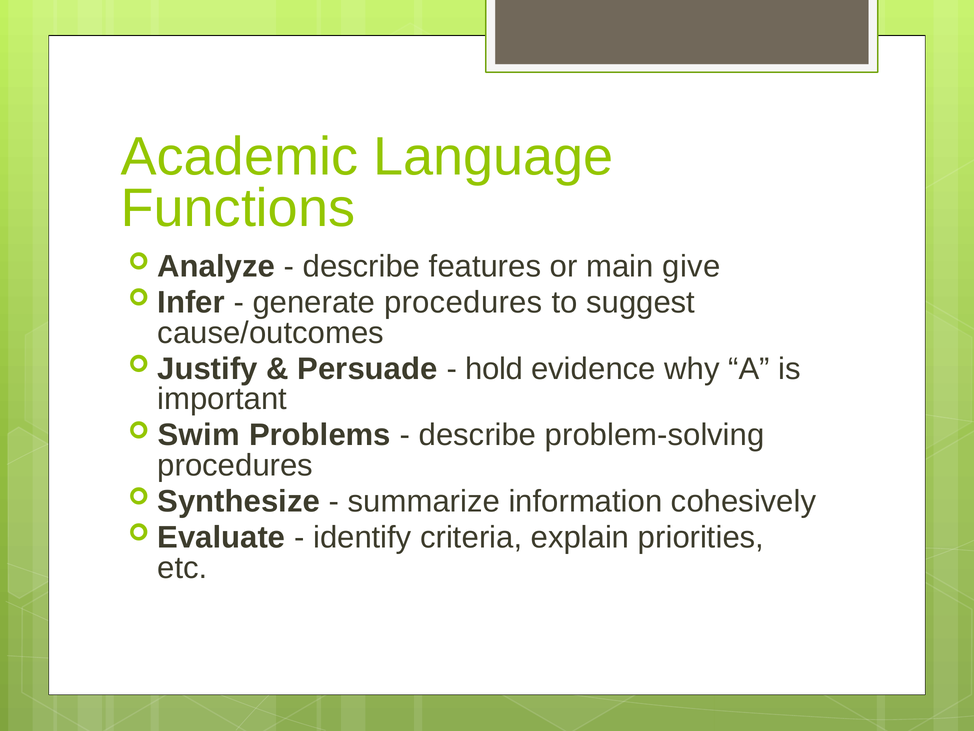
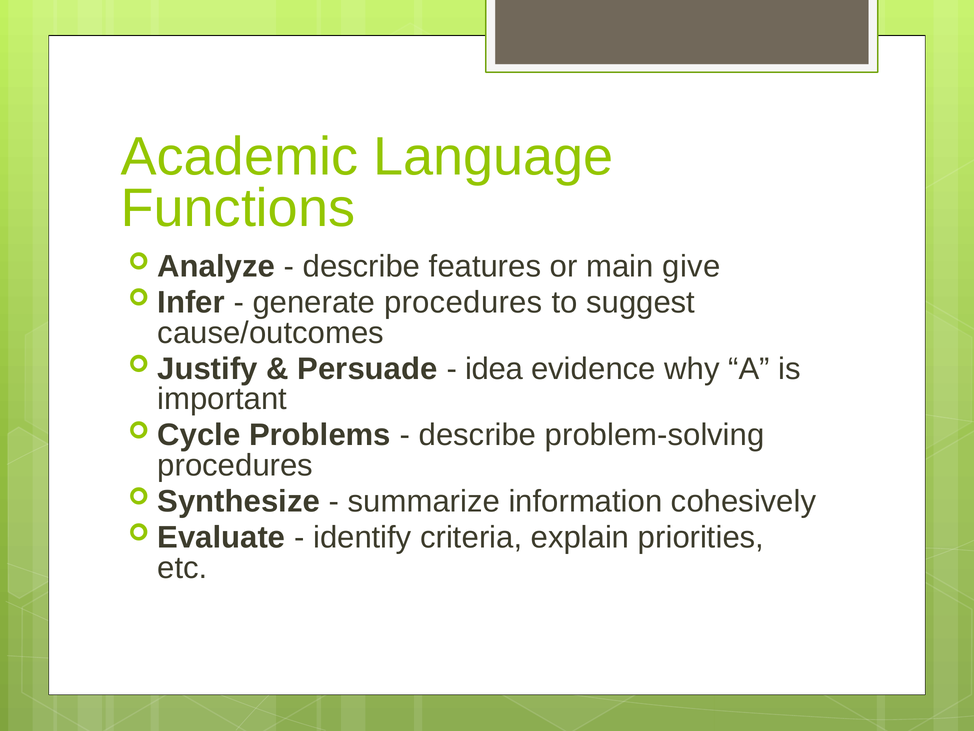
hold: hold -> idea
Swim: Swim -> Cycle
